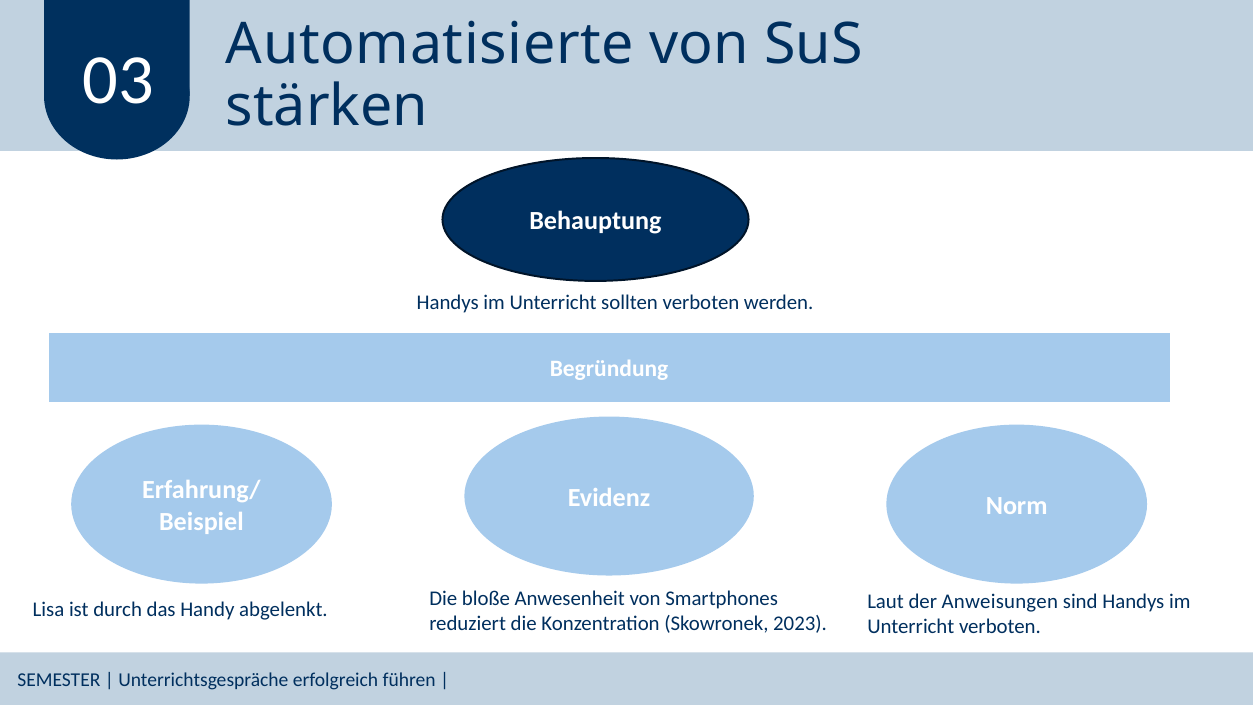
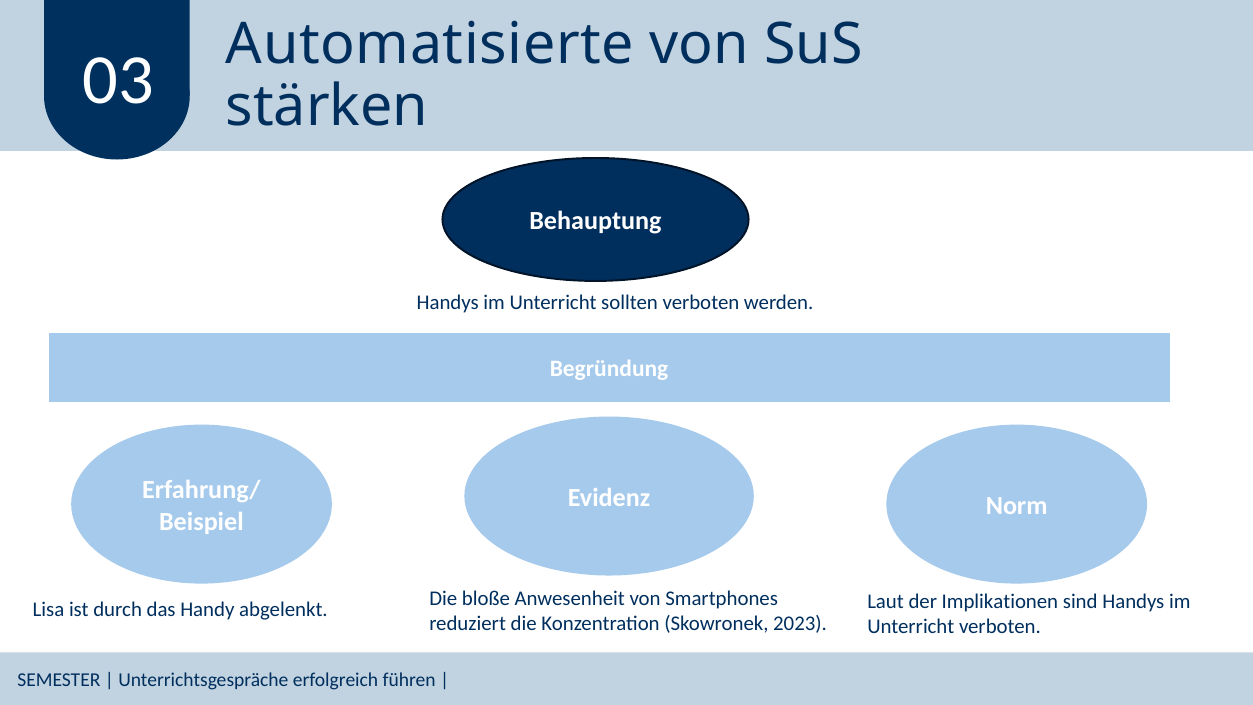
Anweisungen: Anweisungen -> Implikationen
